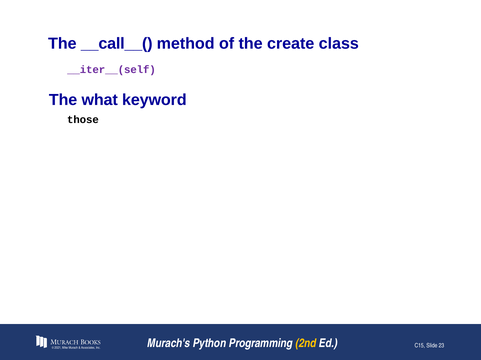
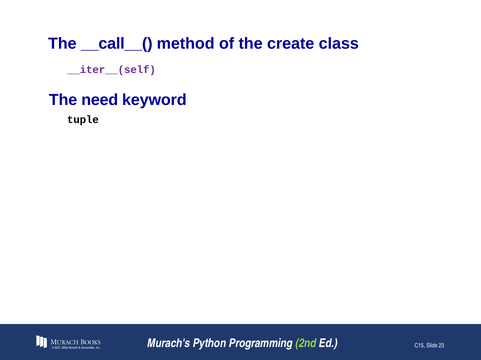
what: what -> need
those: those -> tuple
2nd colour: yellow -> light green
